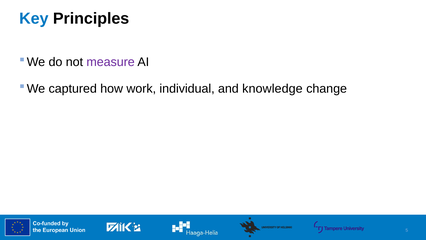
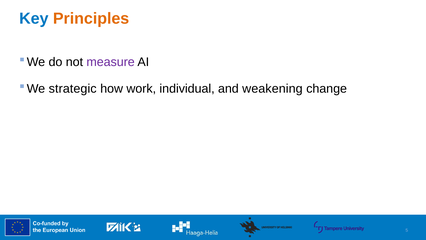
Principles colour: black -> orange
captured: captured -> strategic
knowledge: knowledge -> weakening
